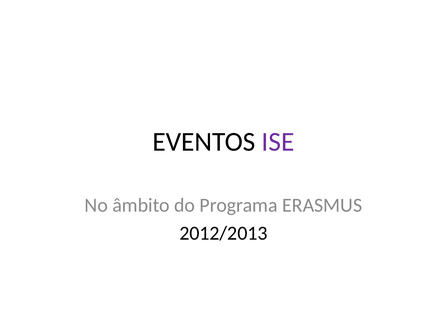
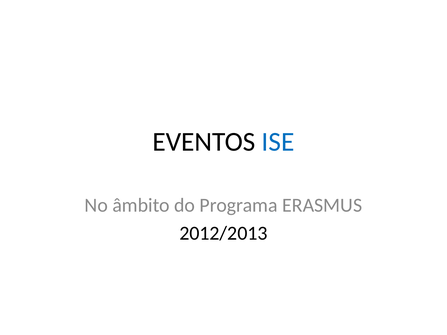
ISE colour: purple -> blue
